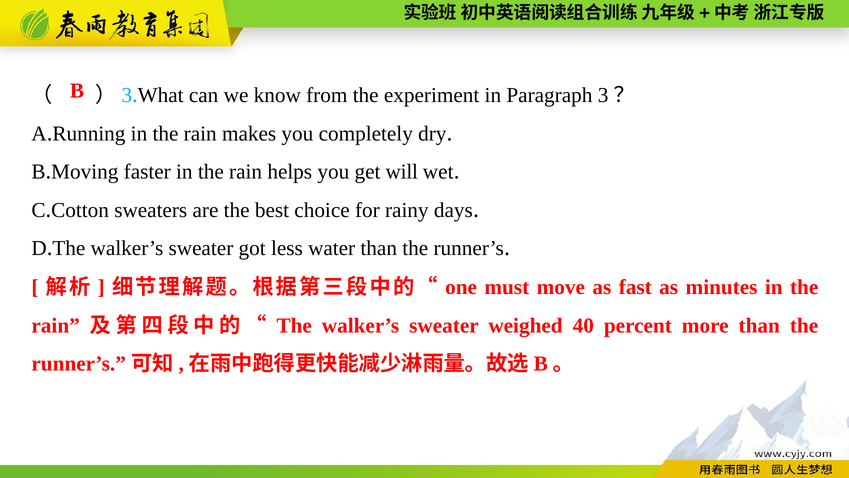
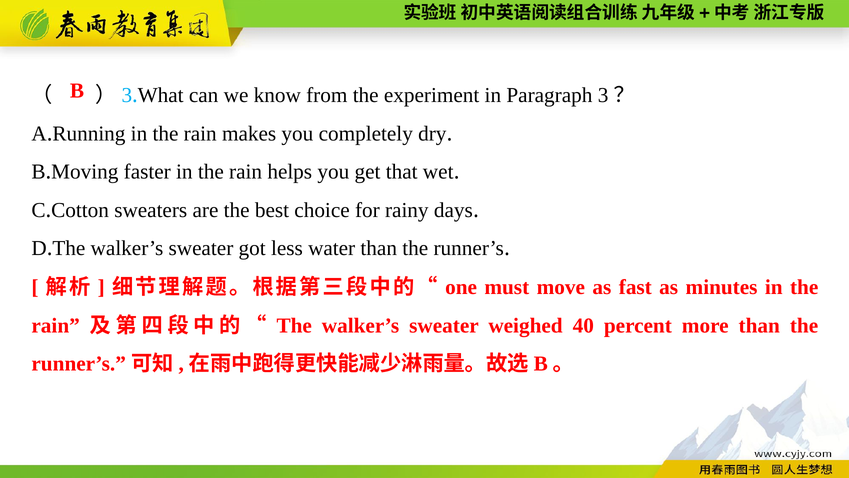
will: will -> that
